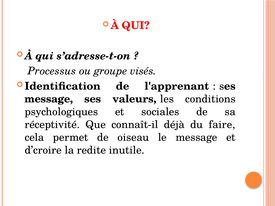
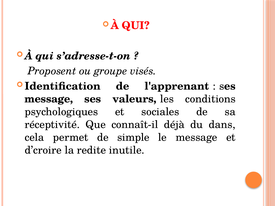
Processus: Processus -> Proposent
faire: faire -> dans
oiseau: oiseau -> simple
